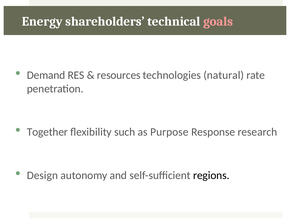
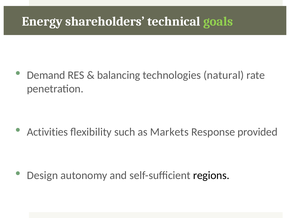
goals colour: pink -> light green
resources: resources -> balancing
Together: Together -> Activities
Purpose: Purpose -> Markets
research: research -> provided
